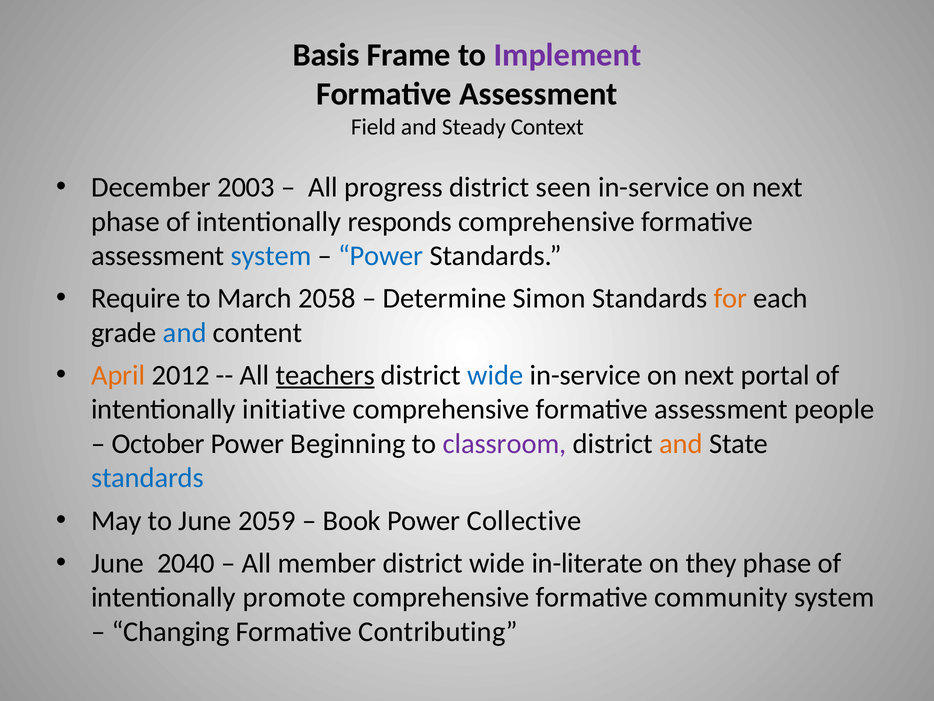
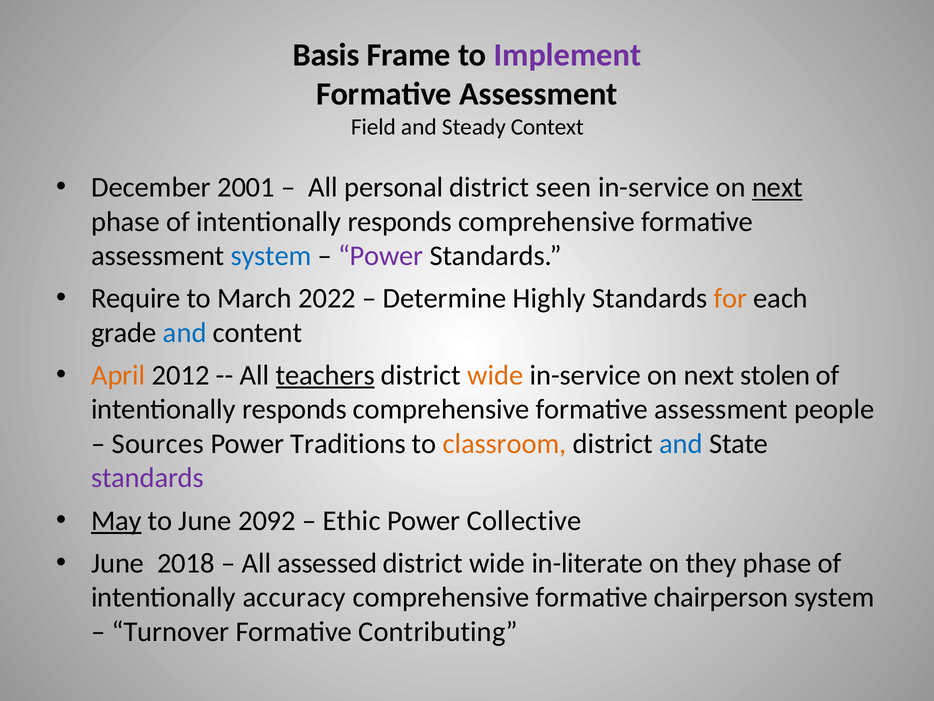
2003: 2003 -> 2001
progress: progress -> personal
next at (777, 187) underline: none -> present
Power at (381, 256) colour: blue -> purple
2058: 2058 -> 2022
Simon: Simon -> Highly
wide at (495, 375) colour: blue -> orange
portal: portal -> stolen
initiative at (294, 409): initiative -> responds
October: October -> Sources
Beginning: Beginning -> Traditions
classroom colour: purple -> orange
and at (681, 443) colour: orange -> blue
standards at (148, 478) colour: blue -> purple
May underline: none -> present
2059: 2059 -> 2092
Book: Book -> Ethic
2040: 2040 -> 2018
member: member -> assessed
promote: promote -> accuracy
community: community -> chairperson
Changing: Changing -> Turnover
